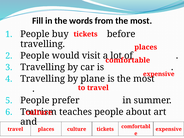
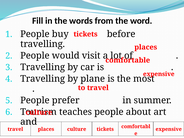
from the most: most -> word
